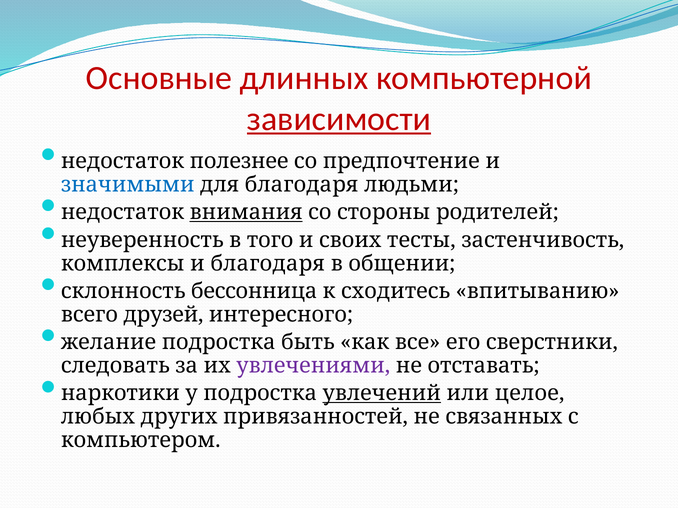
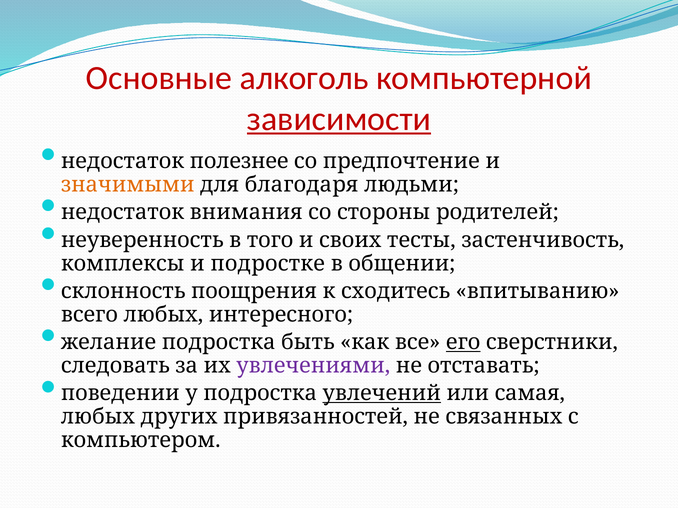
длинных: длинных -> алкоголь
значимыми colour: blue -> orange
внимания underline: present -> none
и благодаря: благодаря -> подростке
бессонница: бессонница -> поощрения
всего друзей: друзей -> любых
его underline: none -> present
наркотики: наркотики -> поведении
целое: целое -> самая
